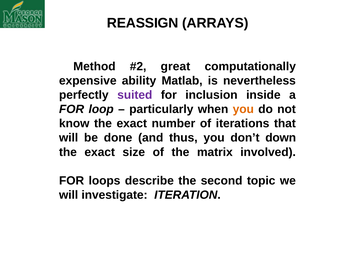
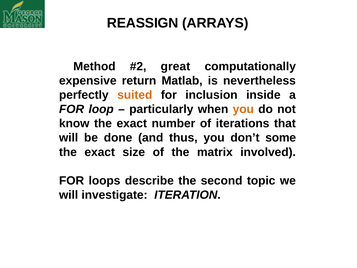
ability: ability -> return
suited colour: purple -> orange
down: down -> some
